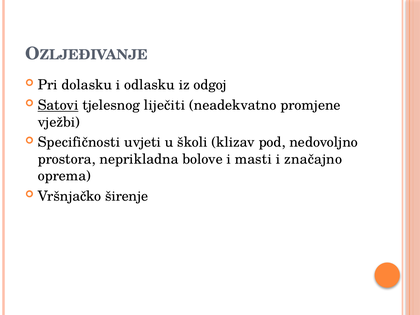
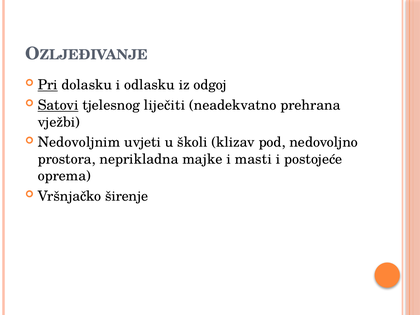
Pri underline: none -> present
promjene: promjene -> prehrana
Specifičnosti: Specifičnosti -> Nedovoljnim
bolove: bolove -> majke
značajno: značajno -> postojeće
